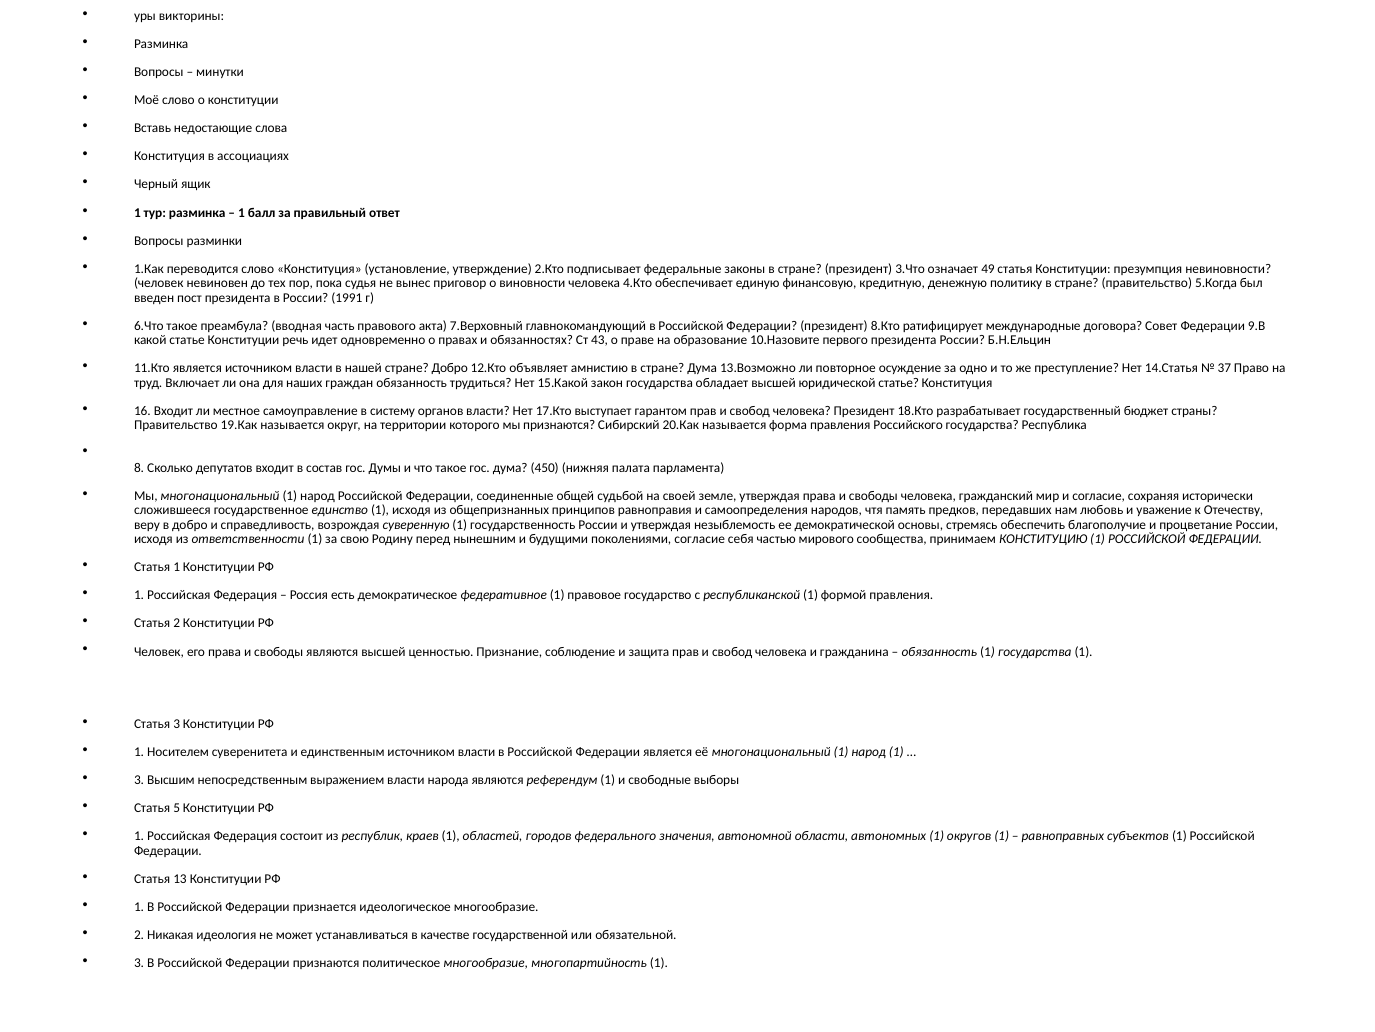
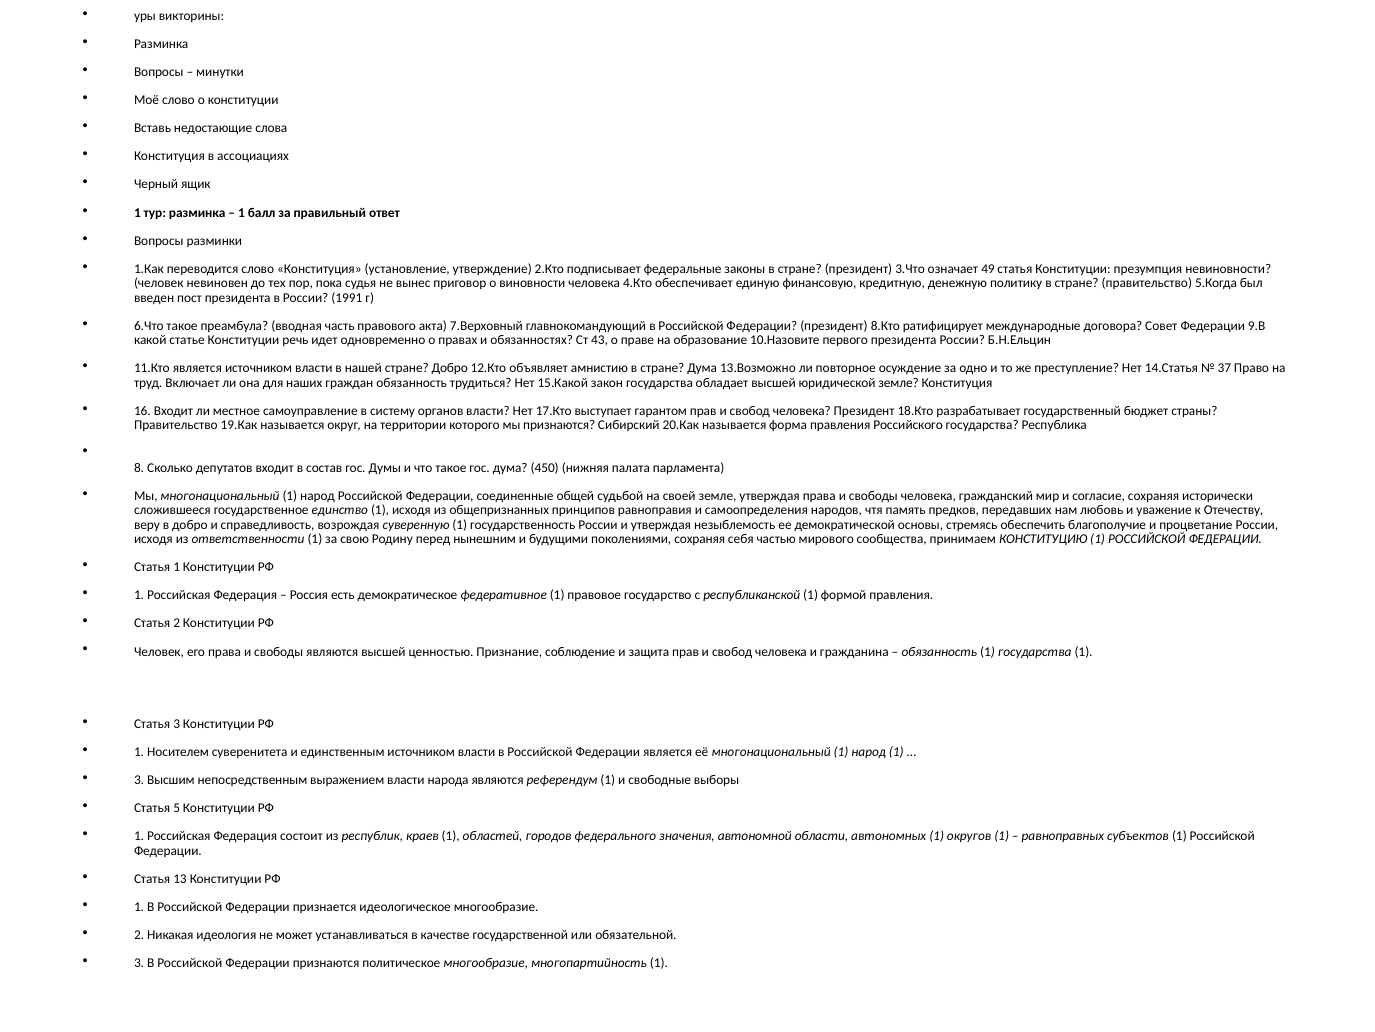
юридической статье: статье -> земле
поколениями согласие: согласие -> сохраняя
